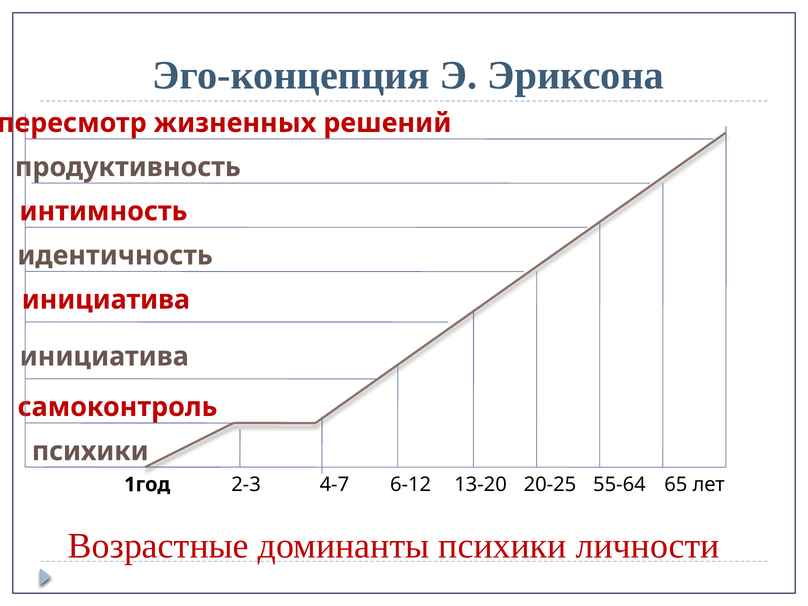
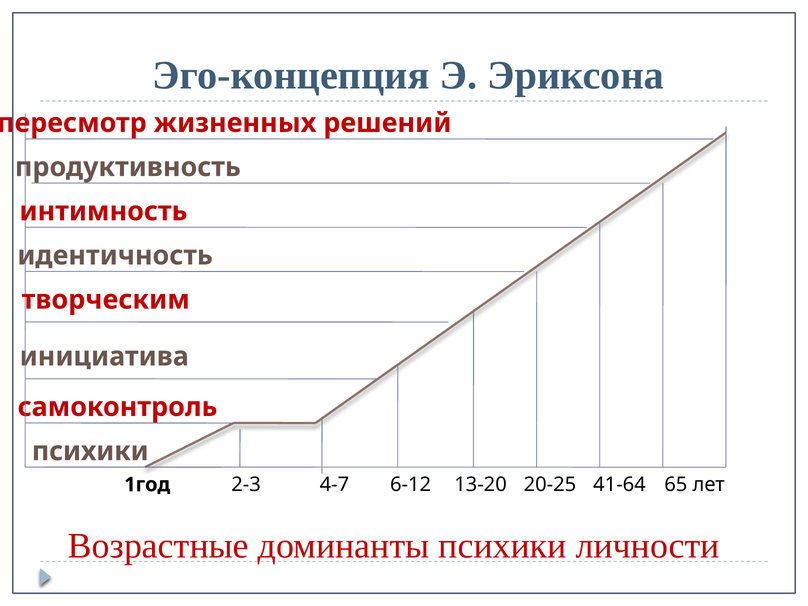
инициатива at (106, 300): инициатива -> творческим
55-64: 55-64 -> 41-64
